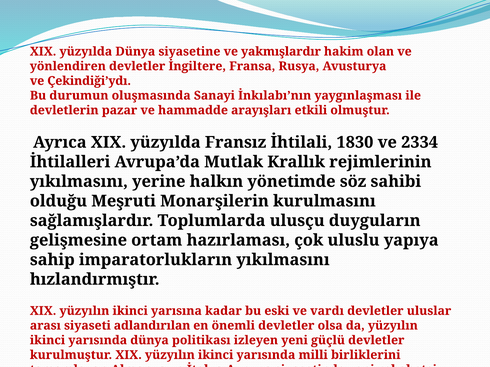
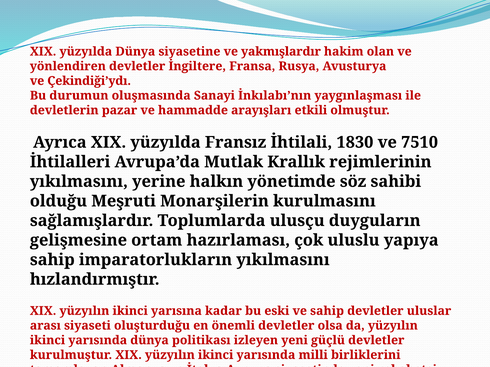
2334: 2334 -> 7510
ve vardı: vardı -> sahip
adlandırılan: adlandırılan -> oluşturduğu
